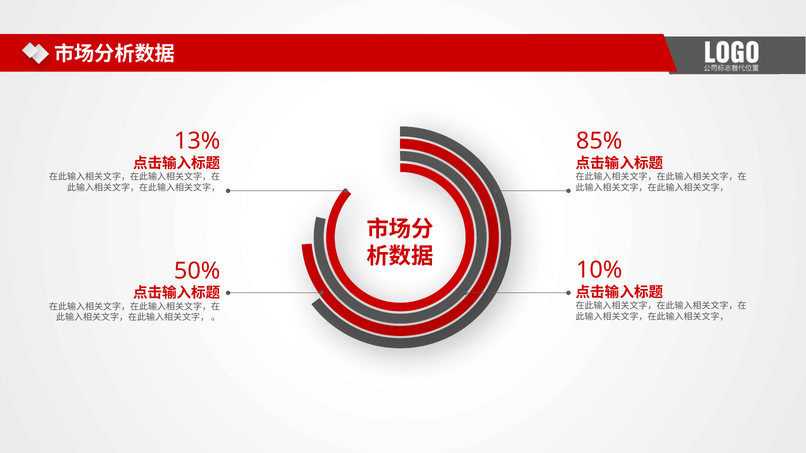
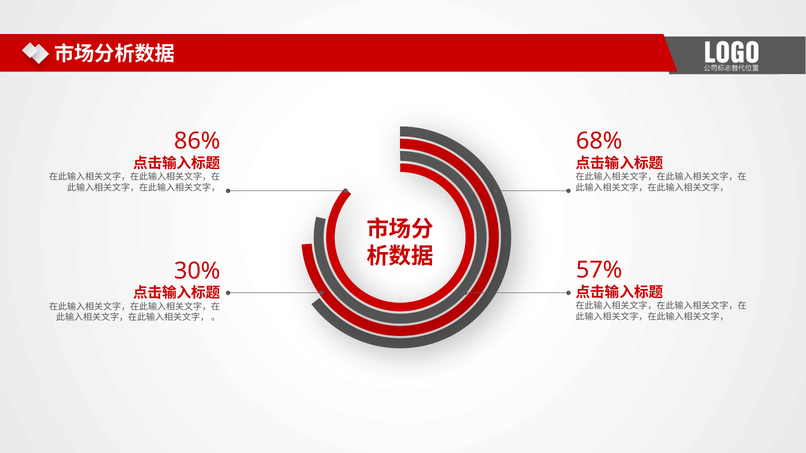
13%: 13% -> 86%
85%: 85% -> 68%
10%: 10% -> 57%
50%: 50% -> 30%
